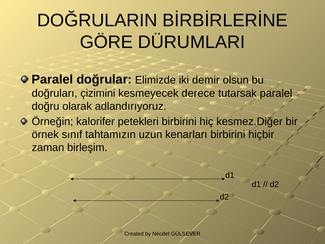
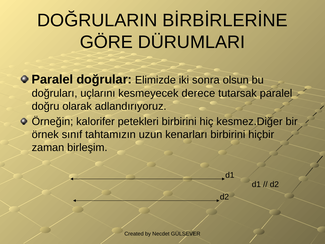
demir: demir -> sonra
çizimini: çizimini -> uçlarını
